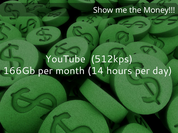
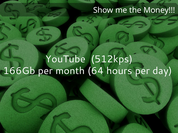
14: 14 -> 64
